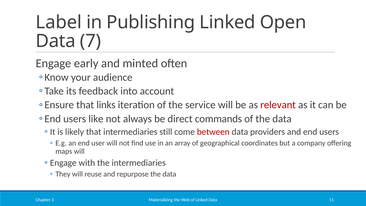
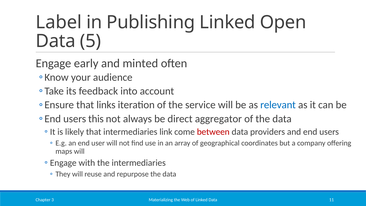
7: 7 -> 5
relevant colour: red -> blue
like: like -> this
commands: commands -> aggregator
still: still -> link
